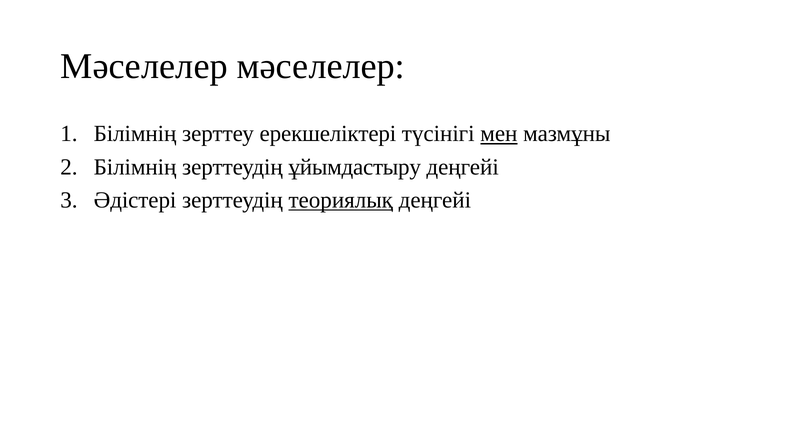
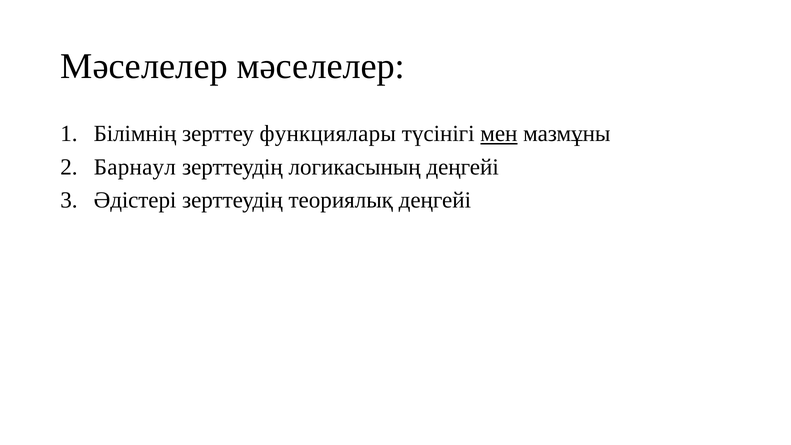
ерекшеліктері: ерекшеліктері -> функциялары
Білімнің at (135, 167): Білімнің -> Барнаул
ұйымдастыру: ұйымдастыру -> логикасының
теориялық underline: present -> none
